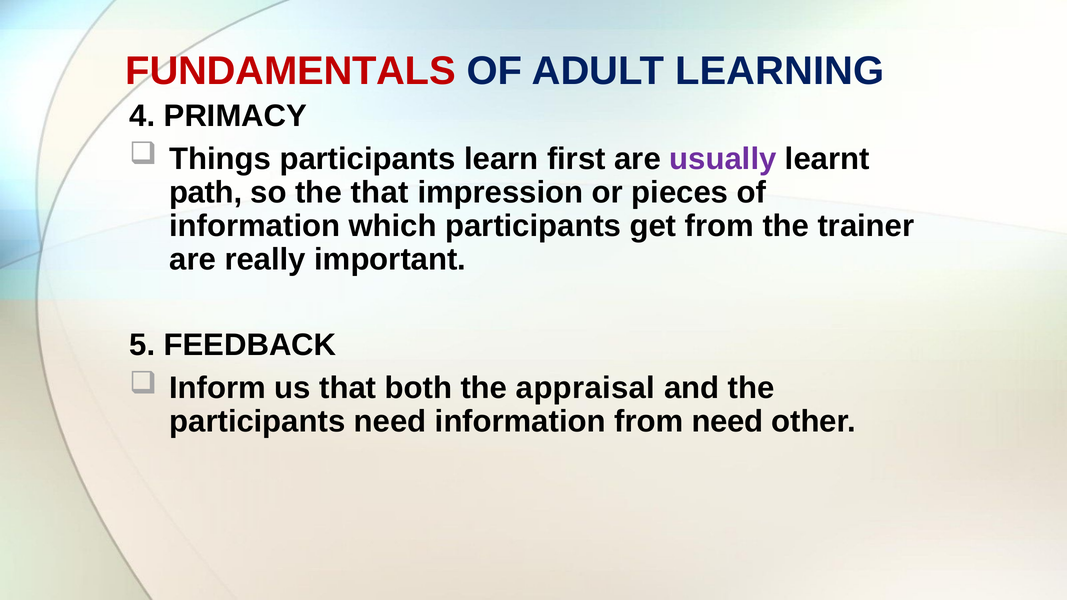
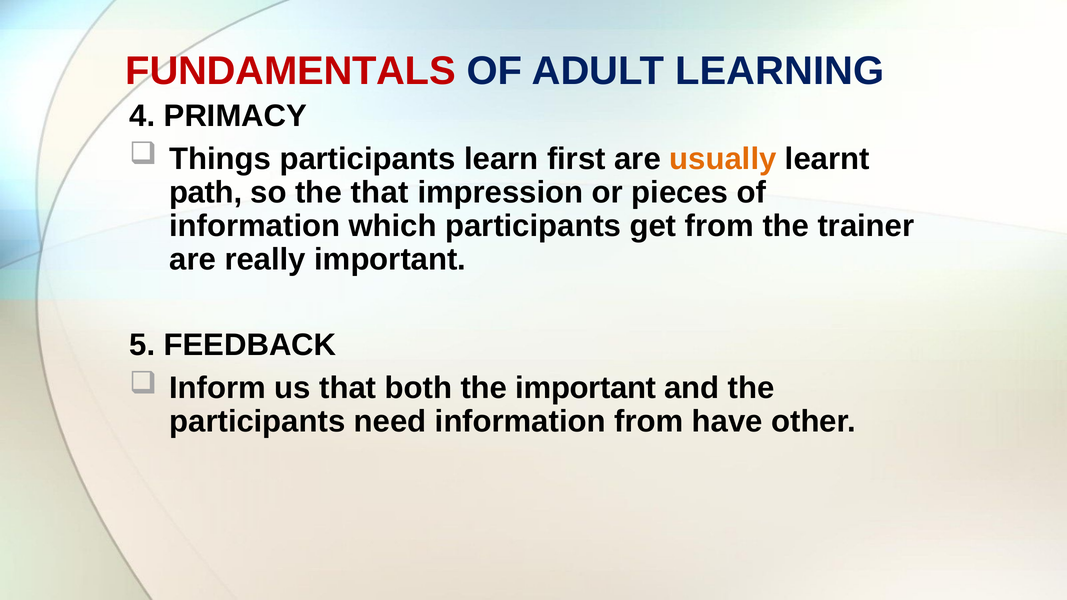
usually colour: purple -> orange
the appraisal: appraisal -> important
from need: need -> have
